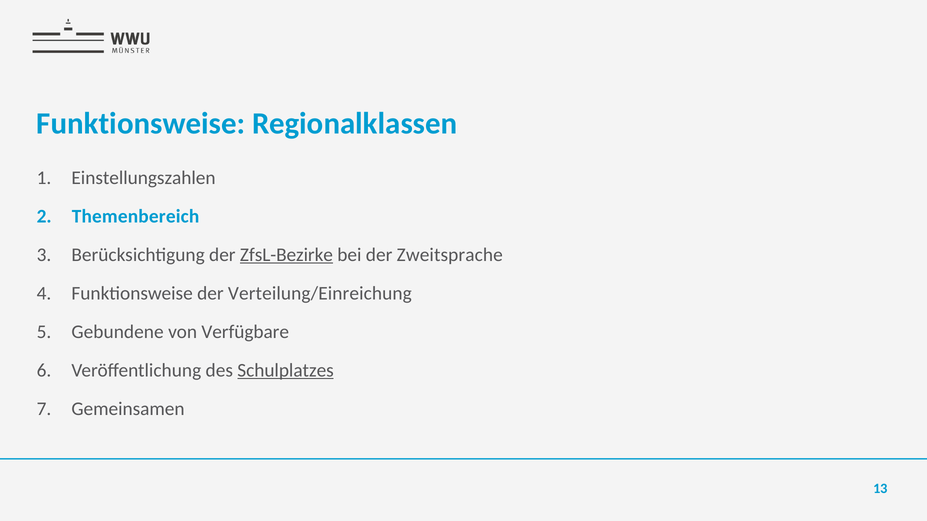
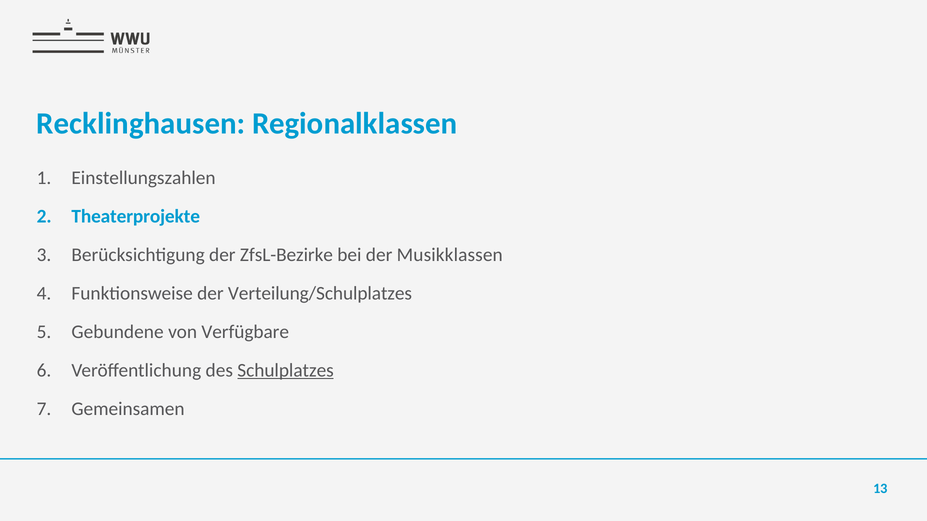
Funktionsweise at (141, 123): Funktionsweise -> Recklinghausen
Themenbereich: Themenbereich -> Theaterprojekte
ZfsL-Bezirke underline: present -> none
Zweitsprache: Zweitsprache -> Musikklassen
Verteilung/Einreichung: Verteilung/Einreichung -> Verteilung/Schulplatzes
